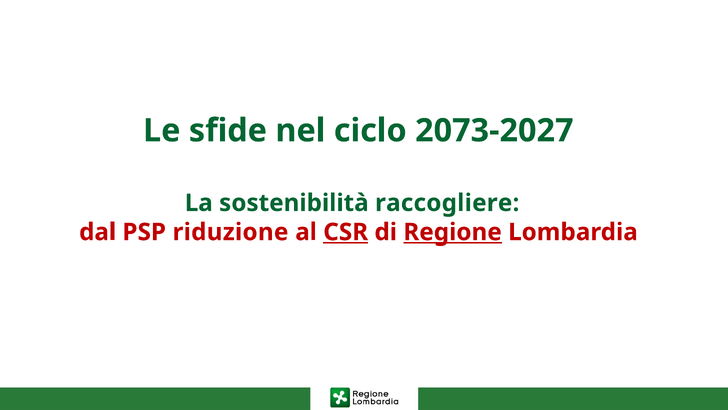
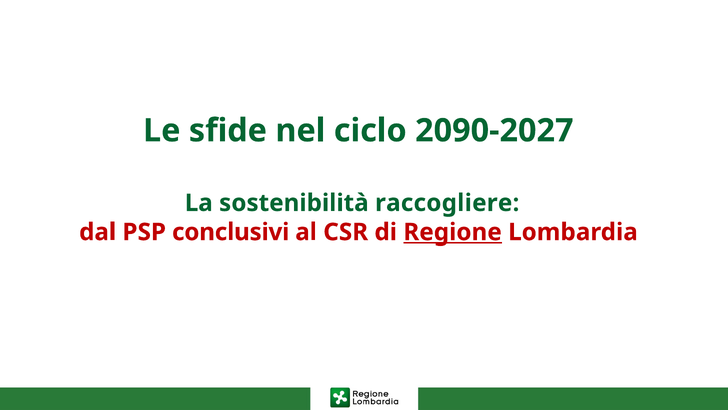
2073-2027: 2073-2027 -> 2090-2027
riduzione: riduzione -> conclusivi
CSR underline: present -> none
